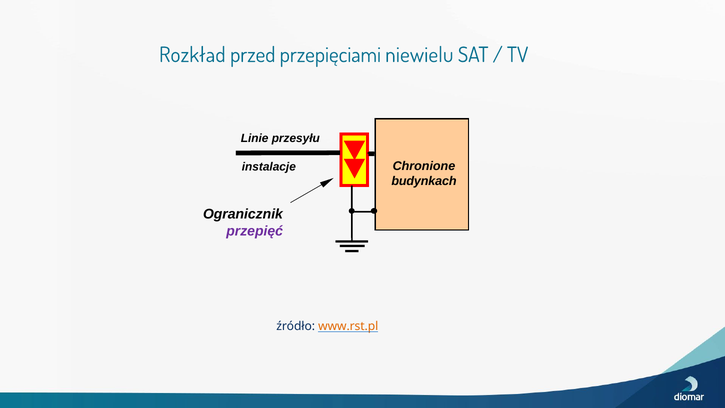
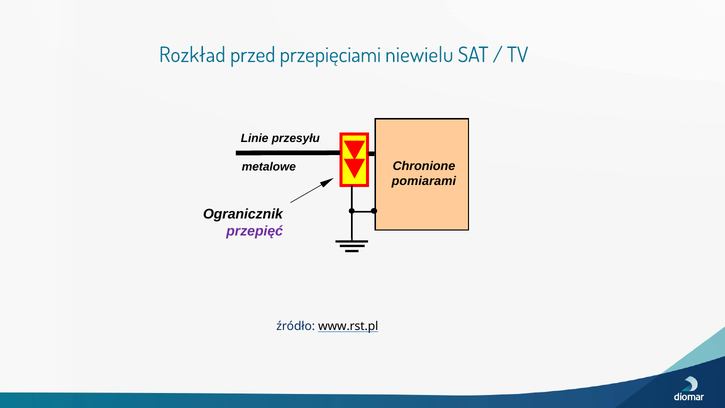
instalacje: instalacje -> metalowe
budynkach: budynkach -> pomiarami
www.rst.pl colour: orange -> black
